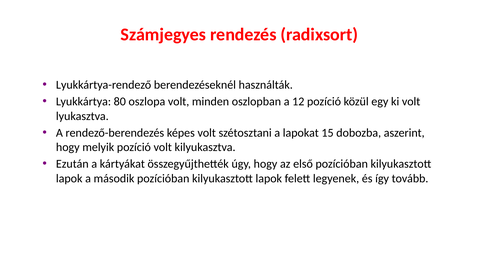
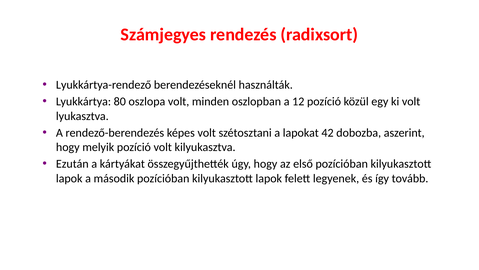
15: 15 -> 42
